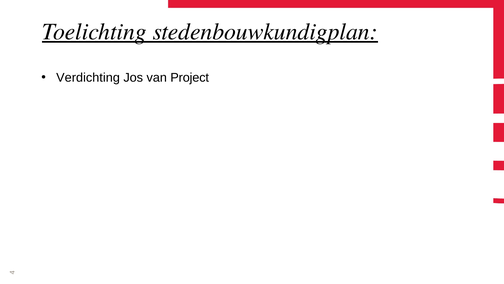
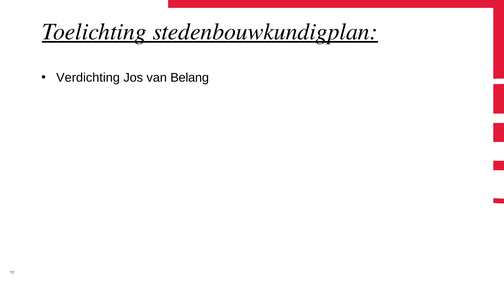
Project: Project -> Belang
